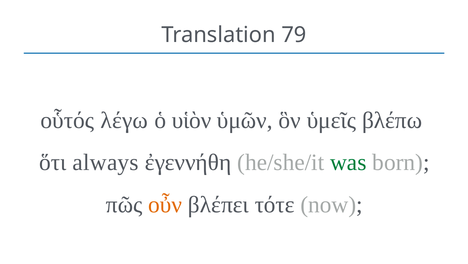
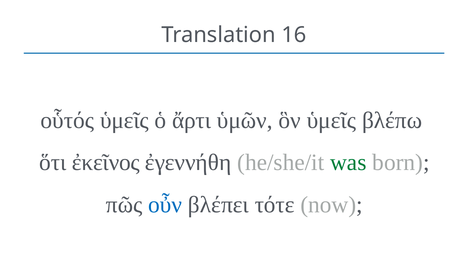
79: 79 -> 16
οὗτός λέγω: λέγω -> ὑμεῖς
υἱὸν: υἱὸν -> ἄρτι
always: always -> ἐκεῖνος
οὖν colour: orange -> blue
